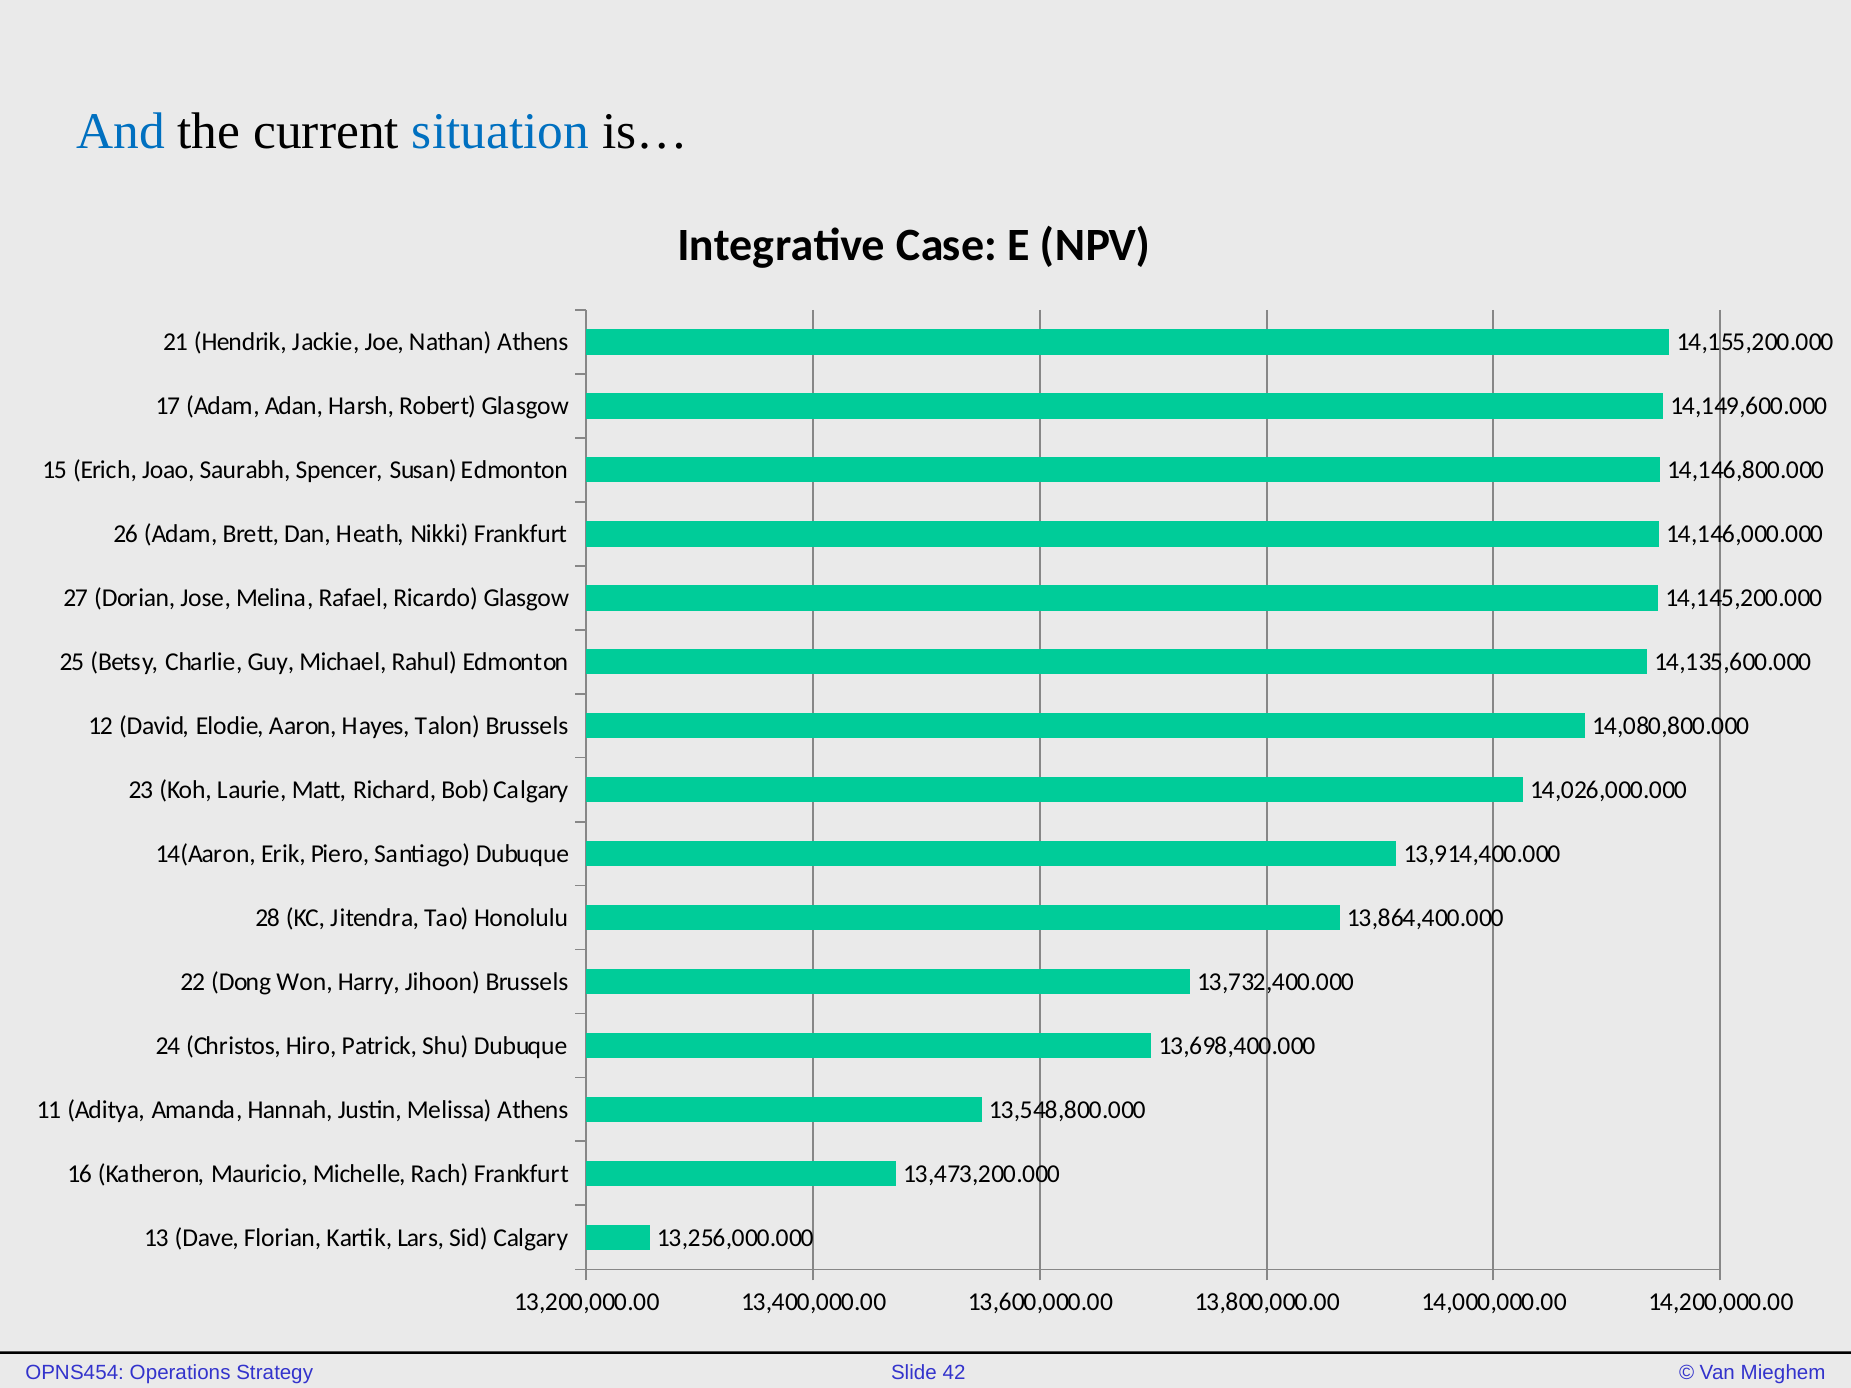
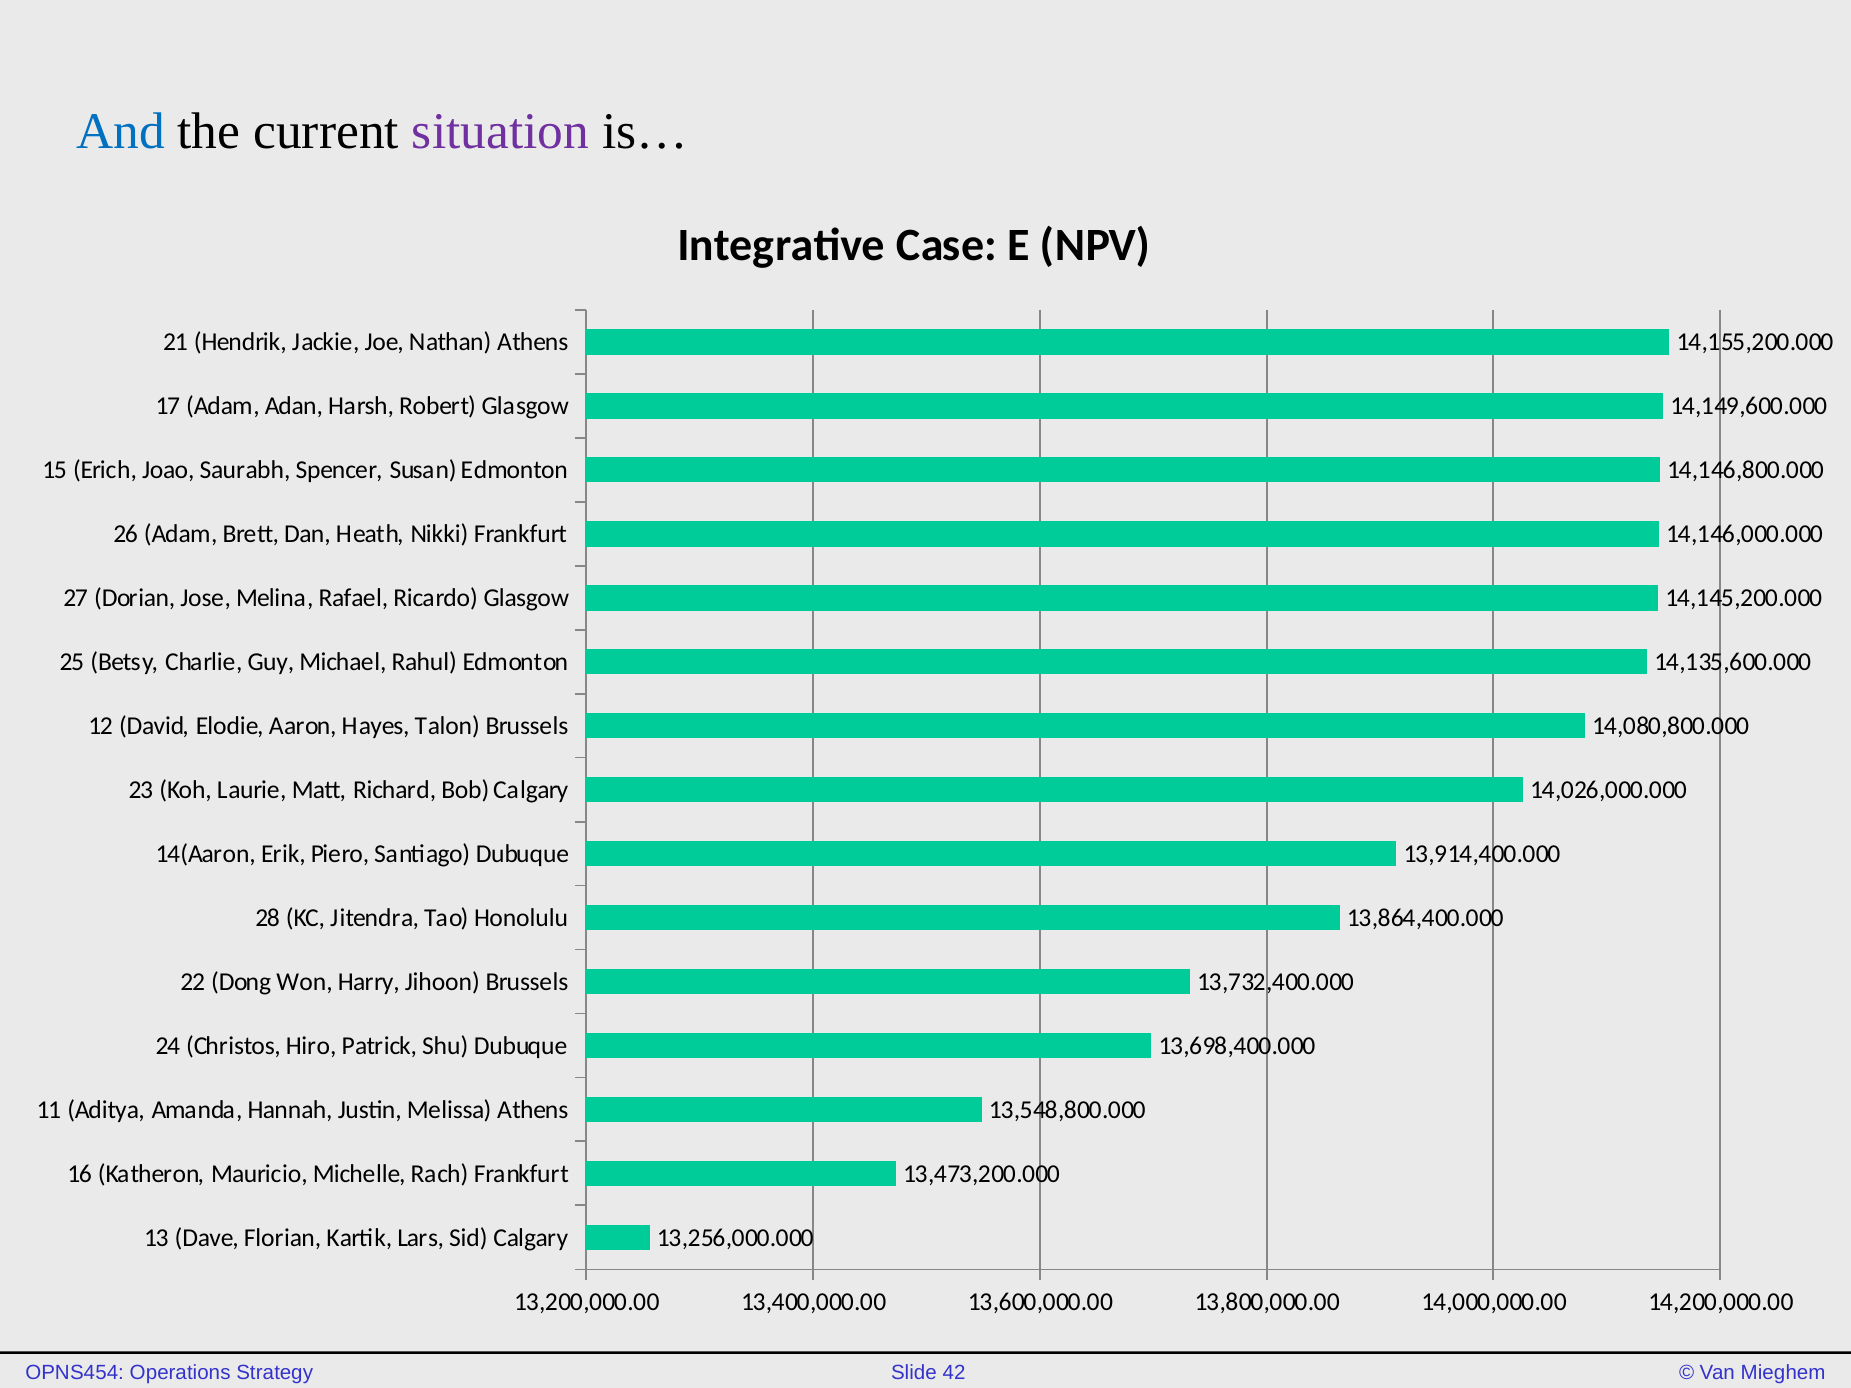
situation colour: blue -> purple
